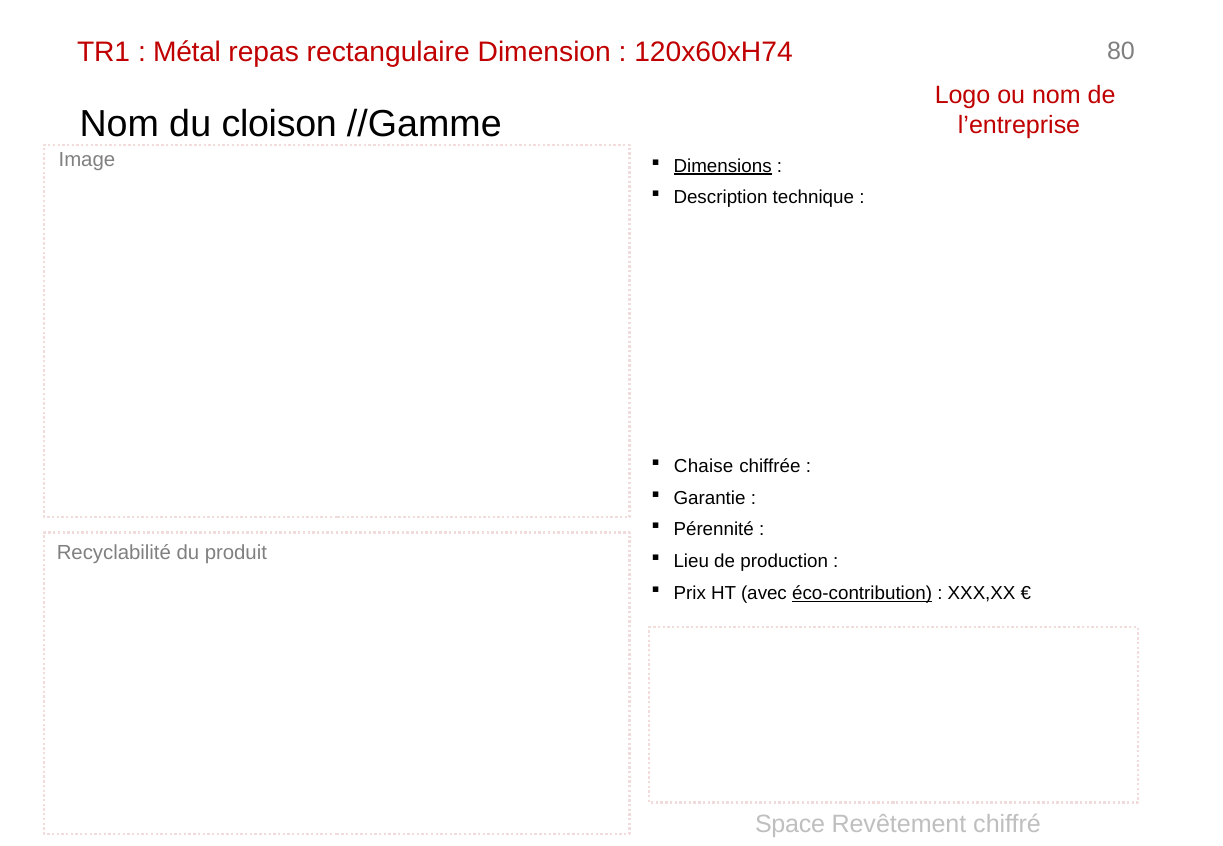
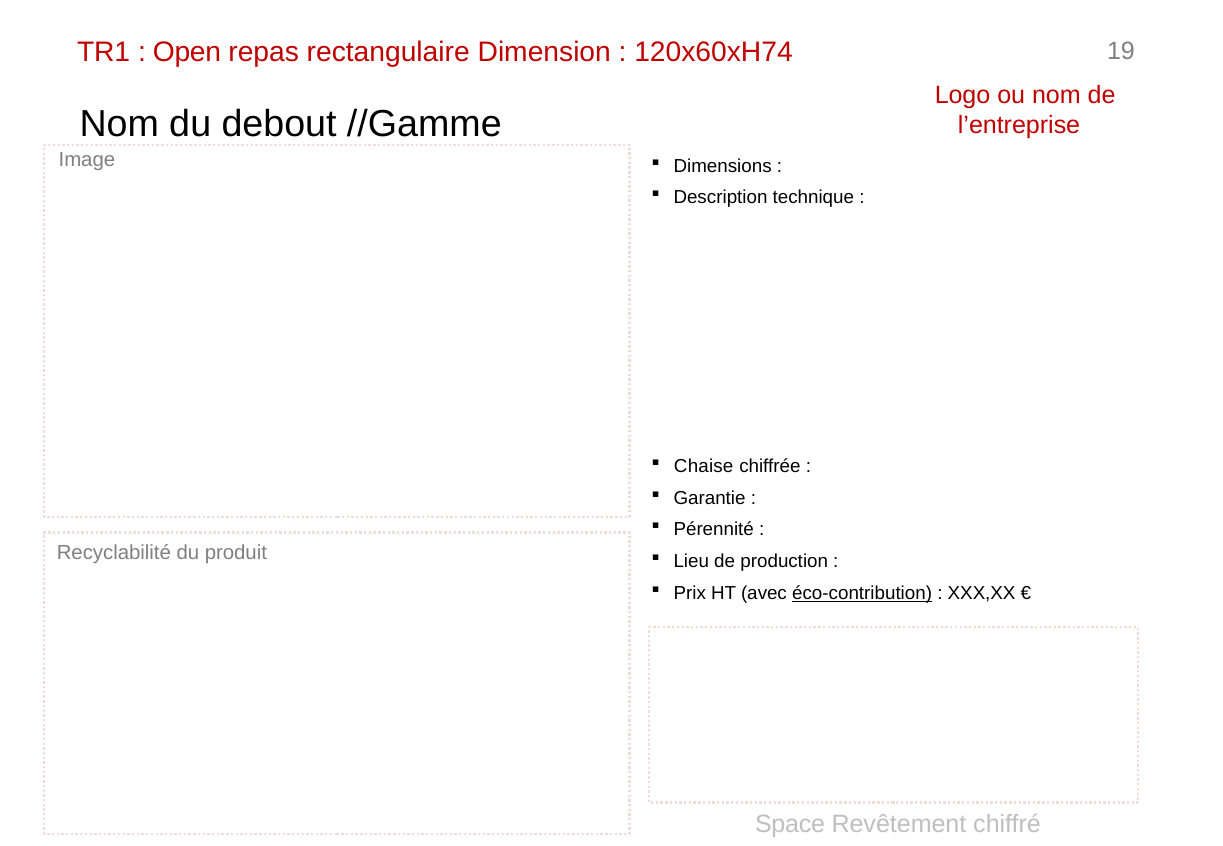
Métal: Métal -> Open
80: 80 -> 19
cloison: cloison -> debout
Dimensions underline: present -> none
